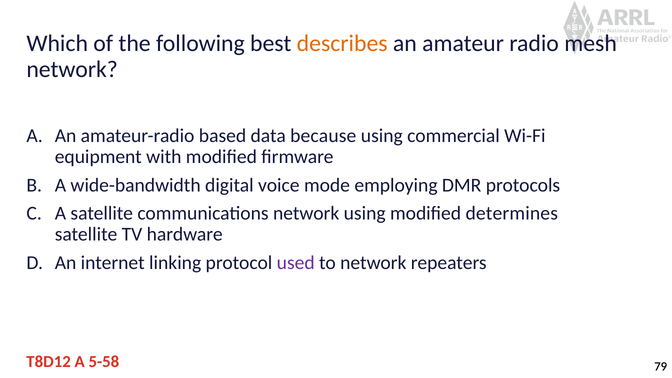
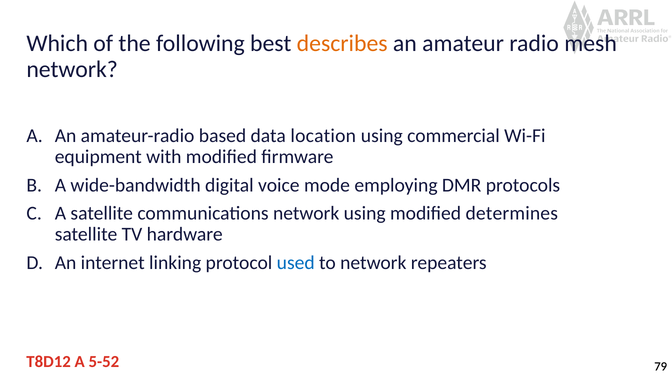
because: because -> location
used colour: purple -> blue
5-58: 5-58 -> 5-52
